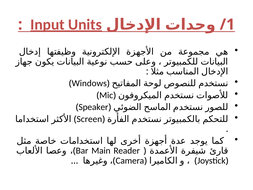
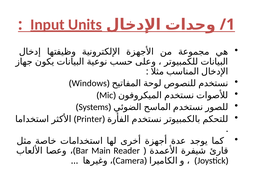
Speaker: Speaker -> Systems
Screen: Screen -> Printer
